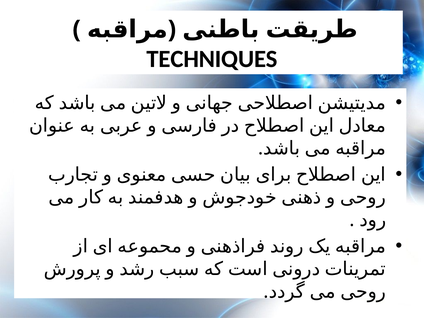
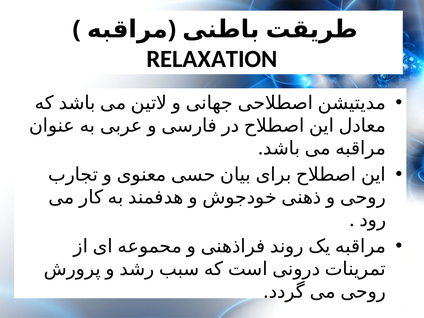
TECHNIQUES: TECHNIQUES -> RELAXATION
